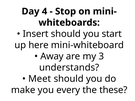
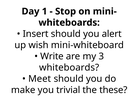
4: 4 -> 1
start: start -> alert
here: here -> wish
Away: Away -> Write
understands at (69, 68): understands -> whiteboards
every: every -> trivial
